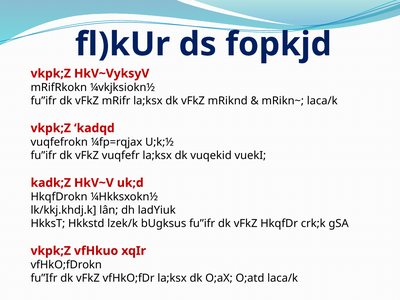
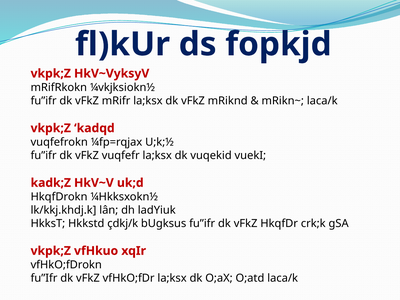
lzek/k: lzek/k -> çdkj/k
